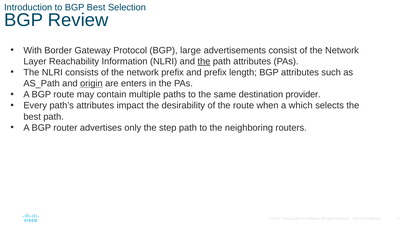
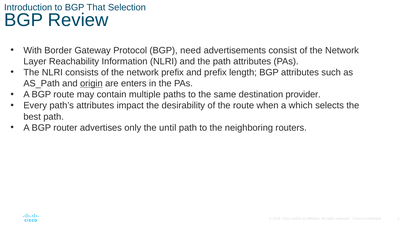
BGP Best: Best -> That
large: large -> need
the at (204, 62) underline: present -> none
step: step -> until
